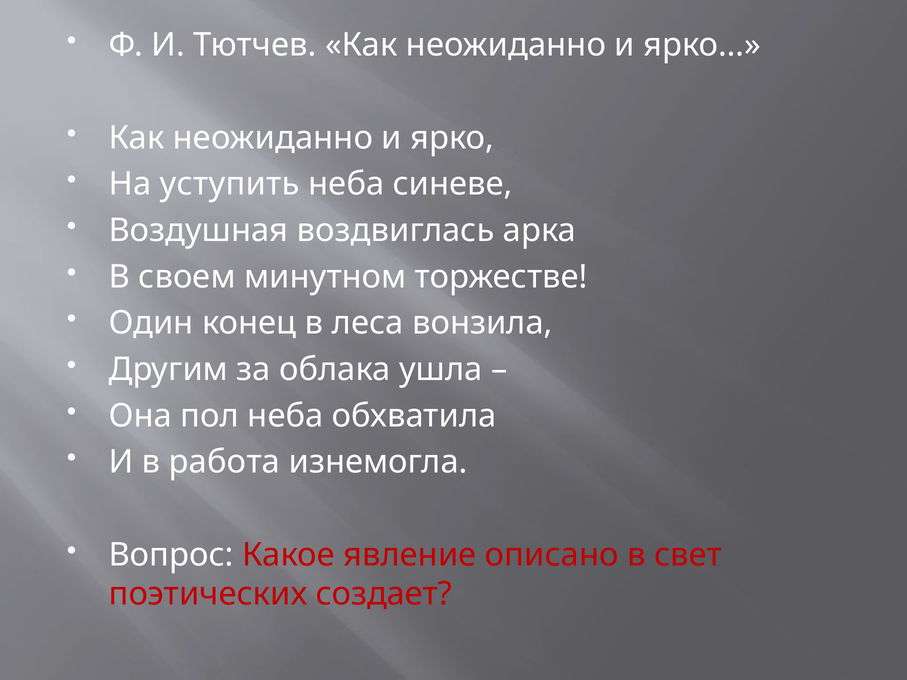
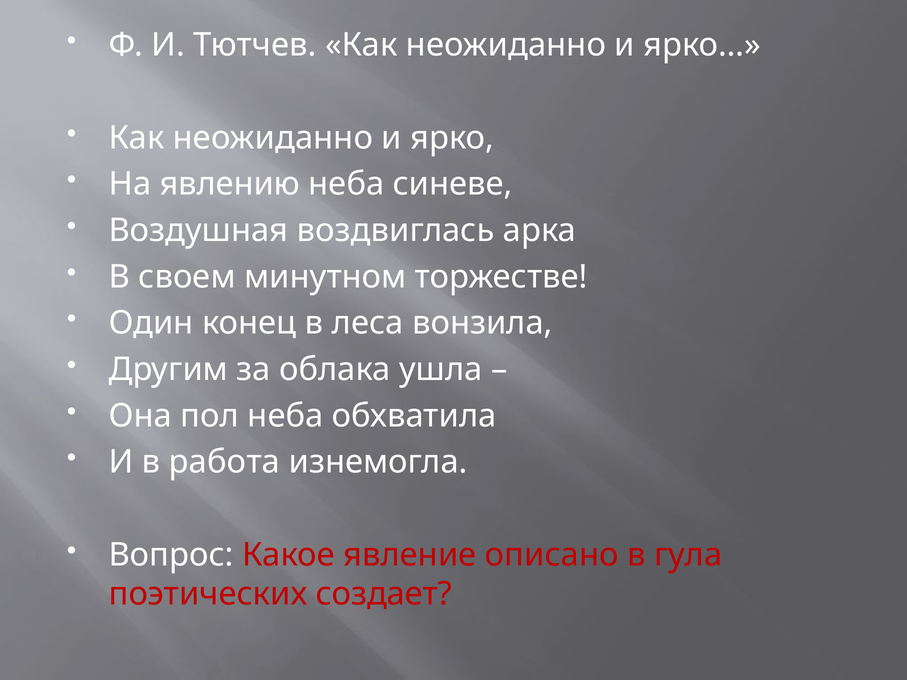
уступить: уступить -> явлению
свет: свет -> гула
